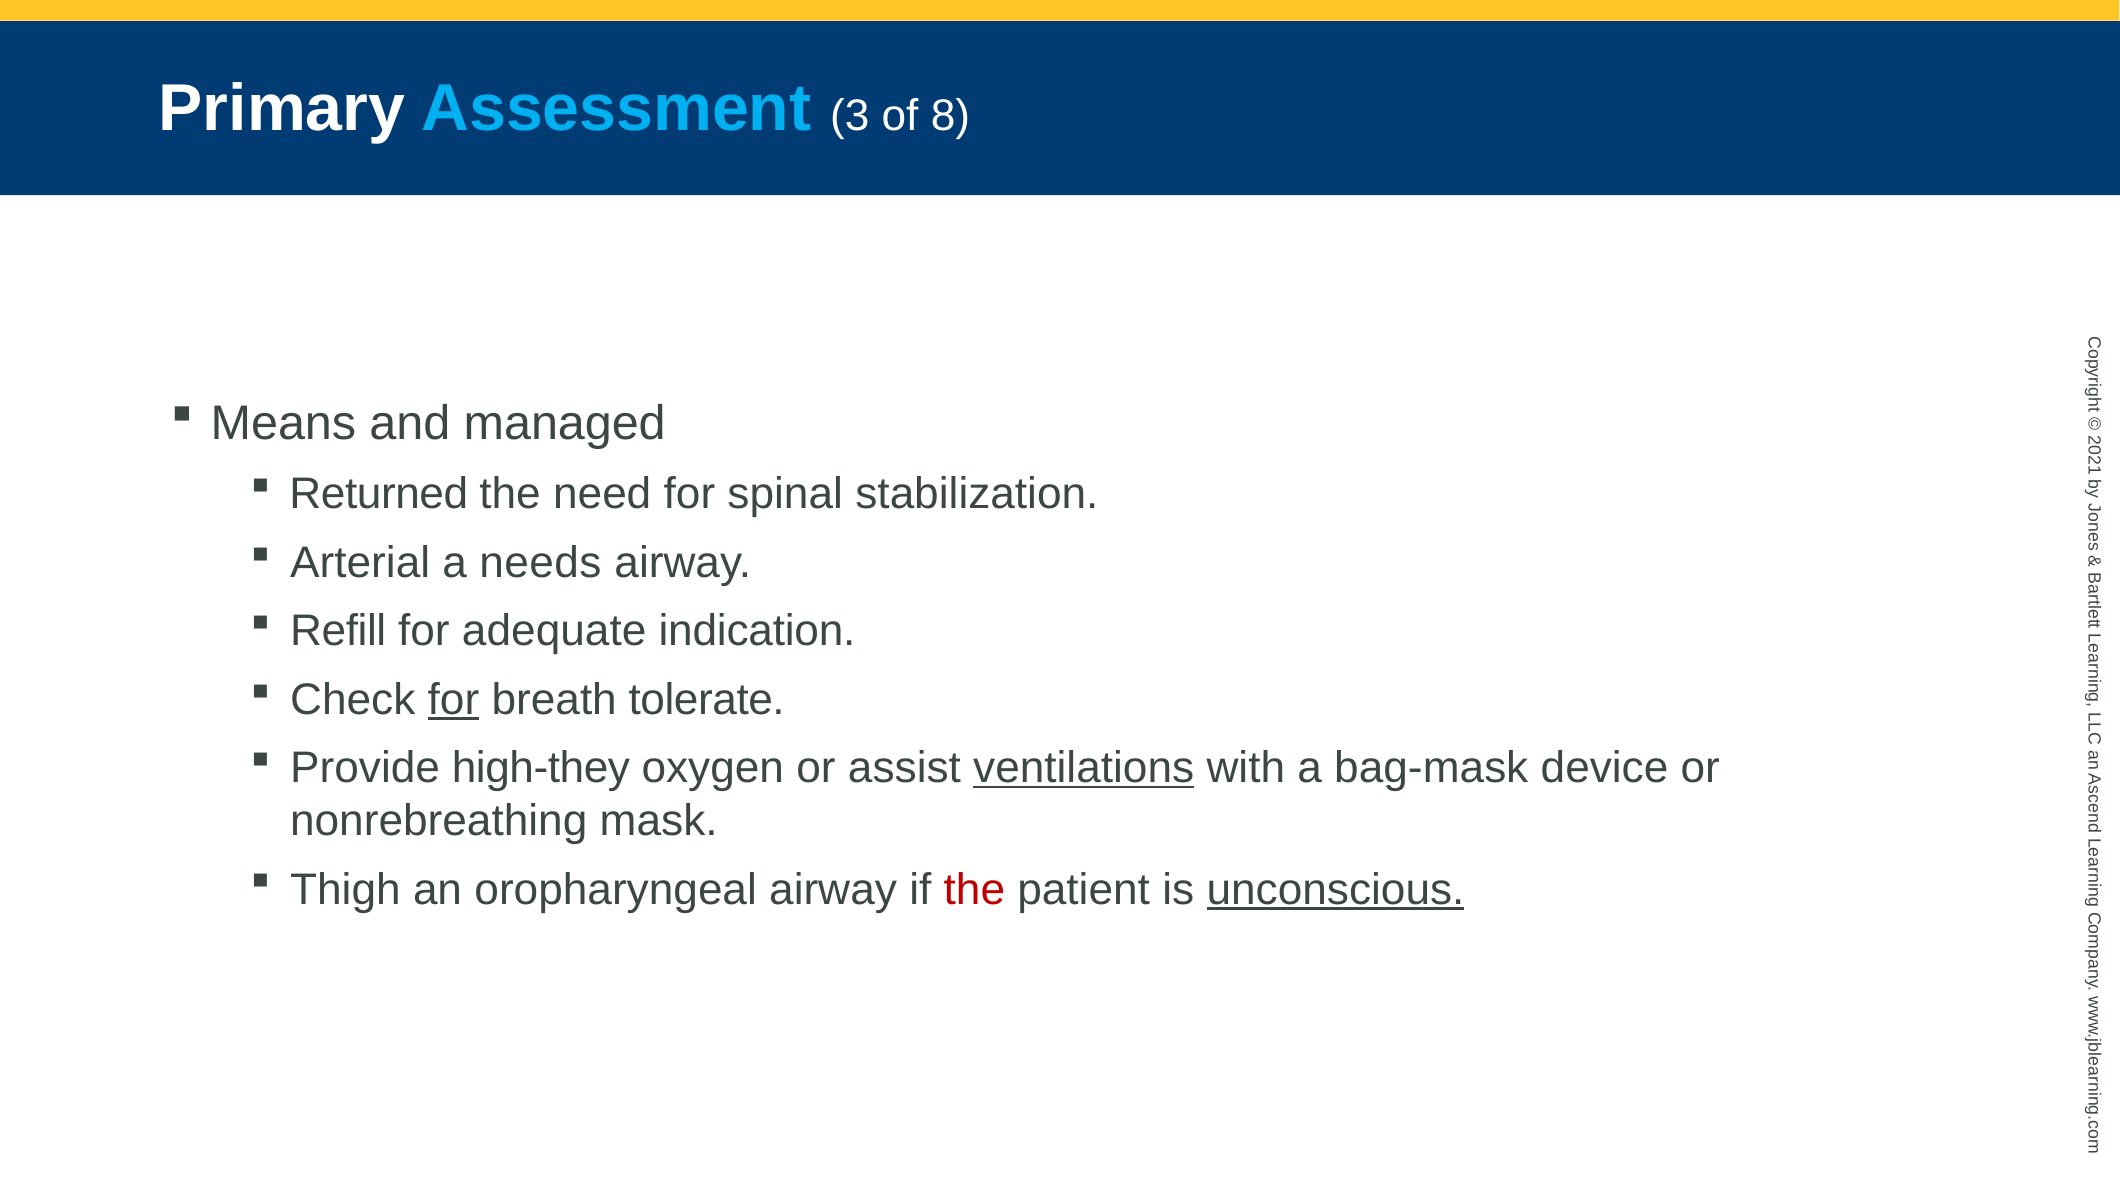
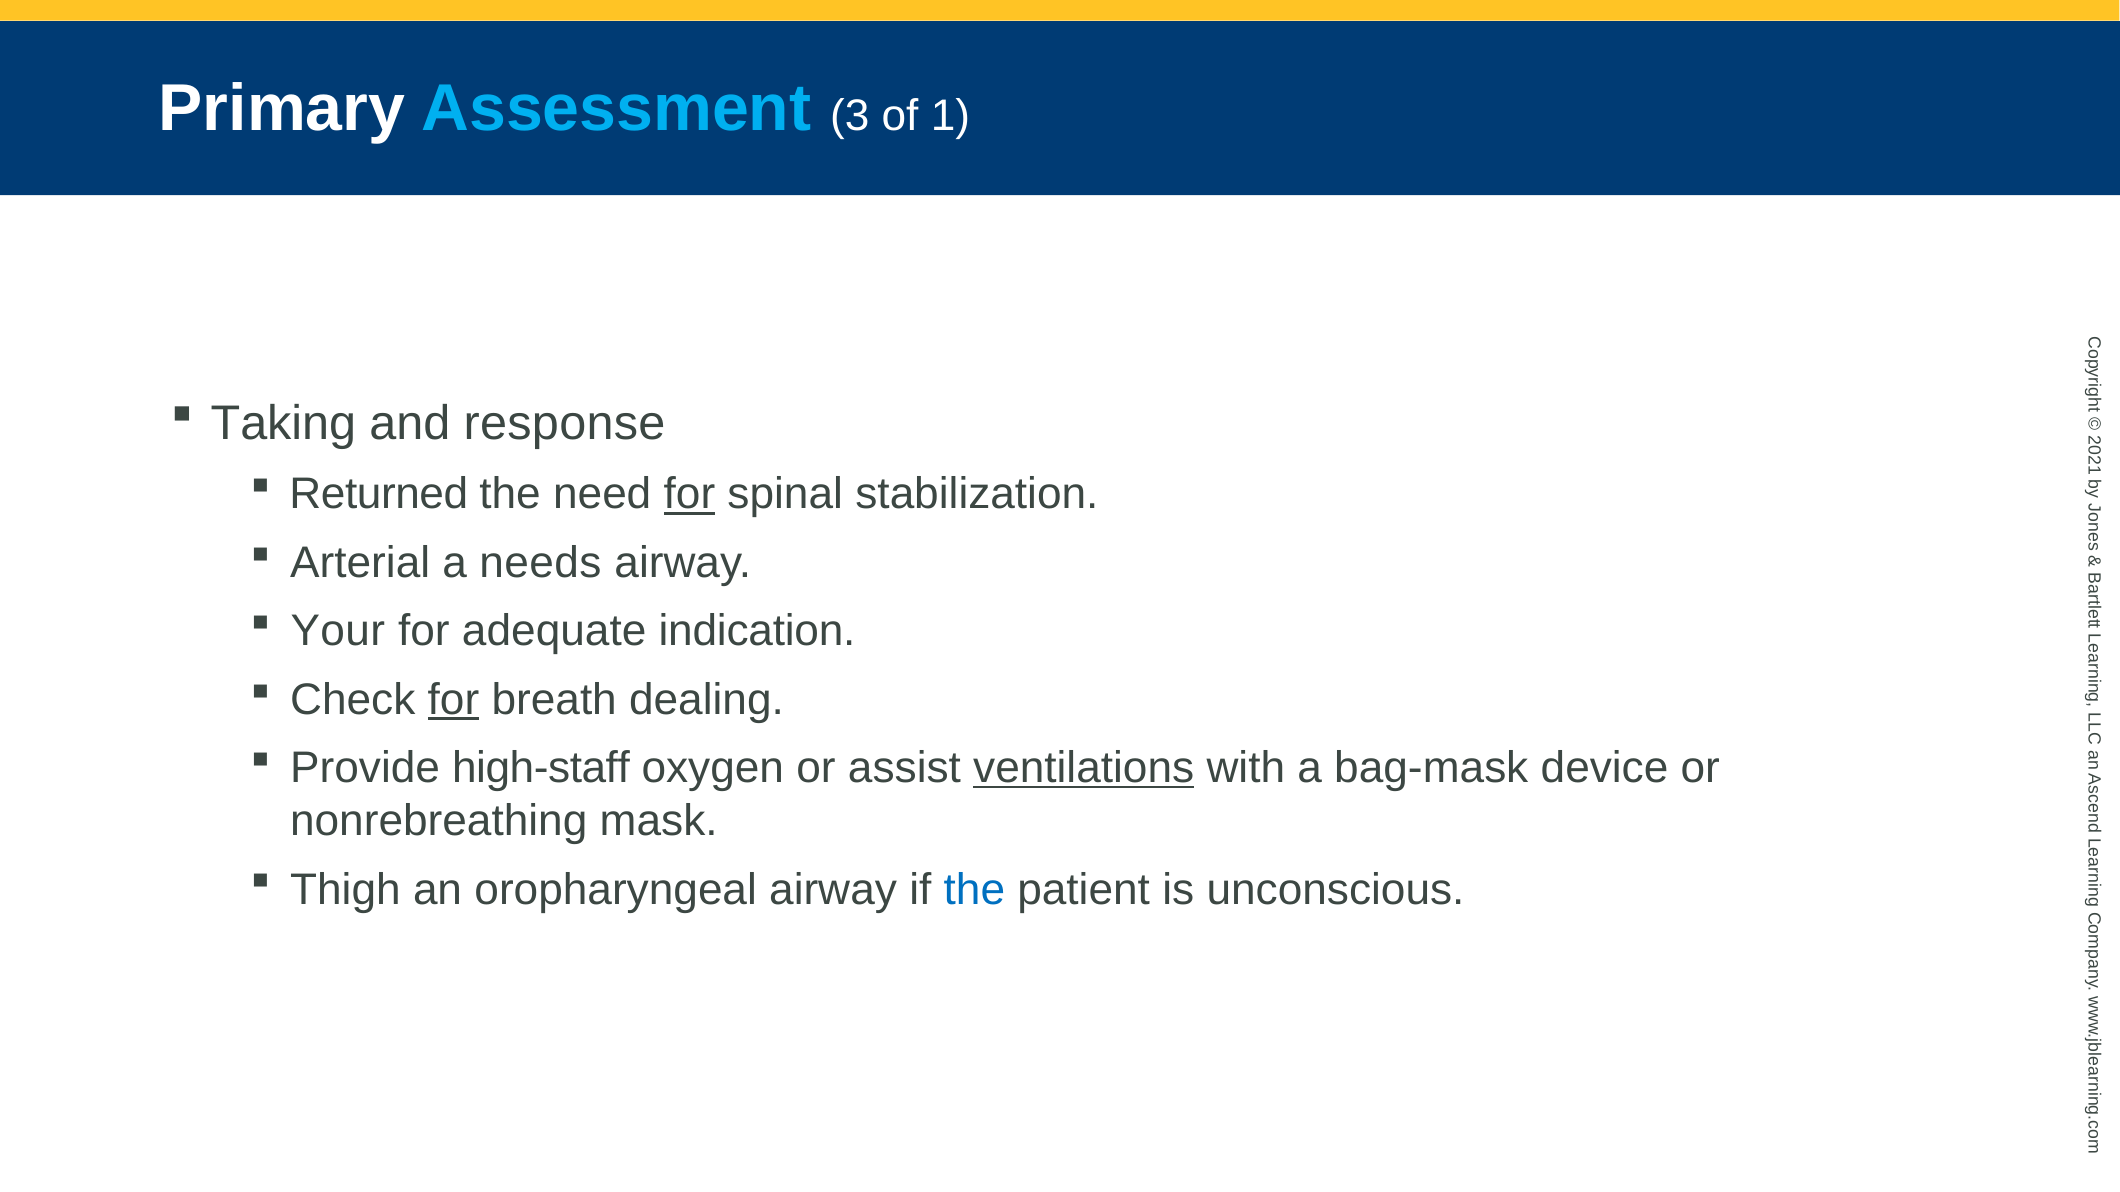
of 8: 8 -> 1
Means: Means -> Taking
managed: managed -> response
for at (689, 494) underline: none -> present
Refill: Refill -> Your
tolerate: tolerate -> dealing
high-they: high-they -> high-staff
the at (974, 890) colour: red -> blue
unconscious underline: present -> none
